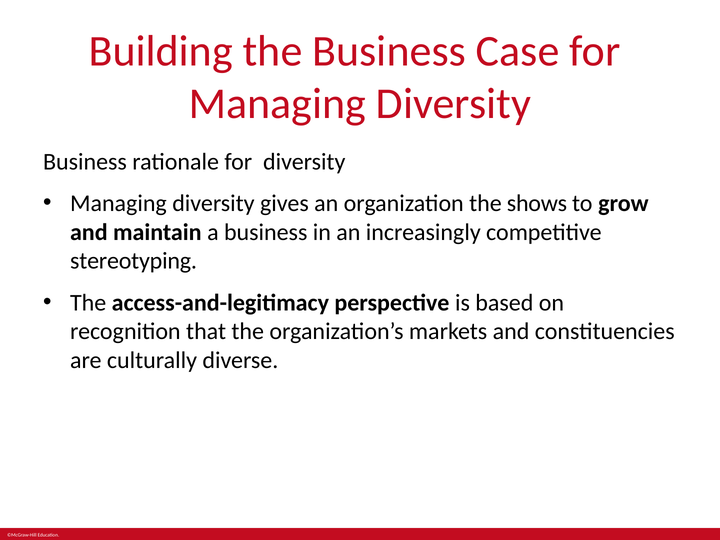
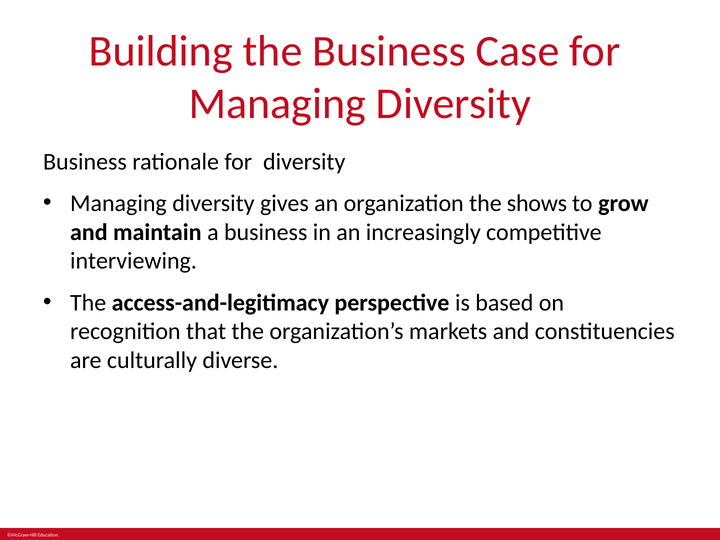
stereotyping: stereotyping -> interviewing
